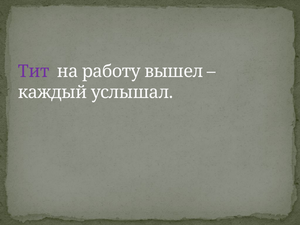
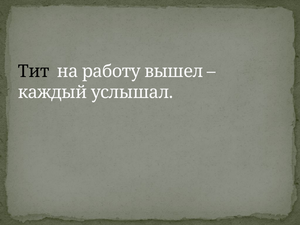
Тит colour: purple -> black
